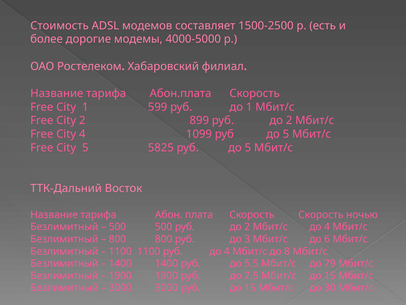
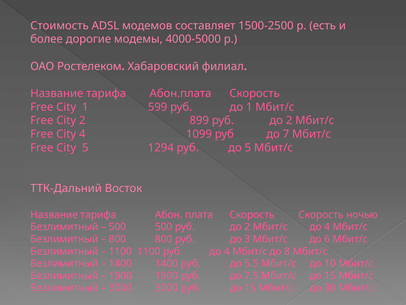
1099 руб до 5: 5 -> 7
5825: 5825 -> 1294
79: 79 -> 10
